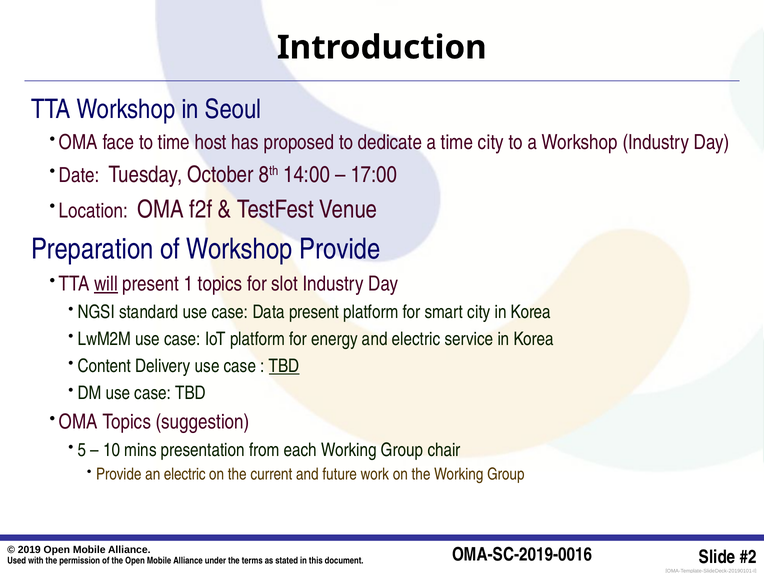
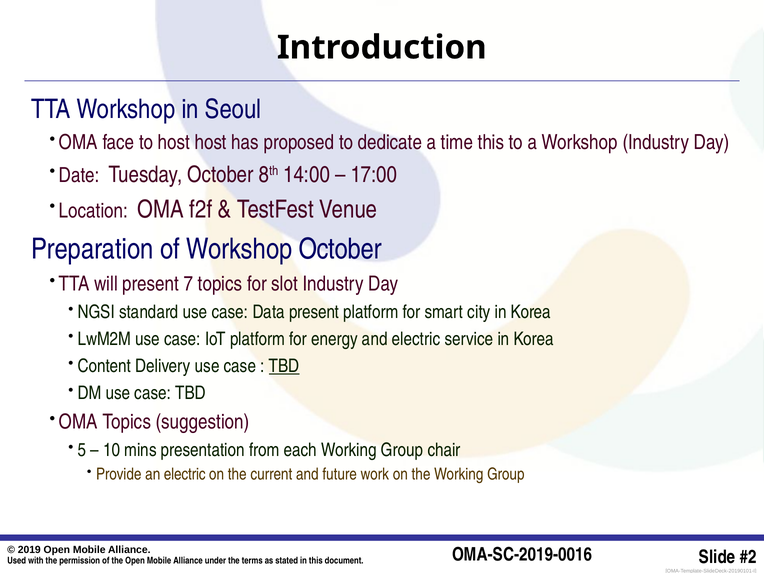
to time: time -> host
time city: city -> this
Workshop Provide: Provide -> October
will underline: present -> none
1: 1 -> 7
